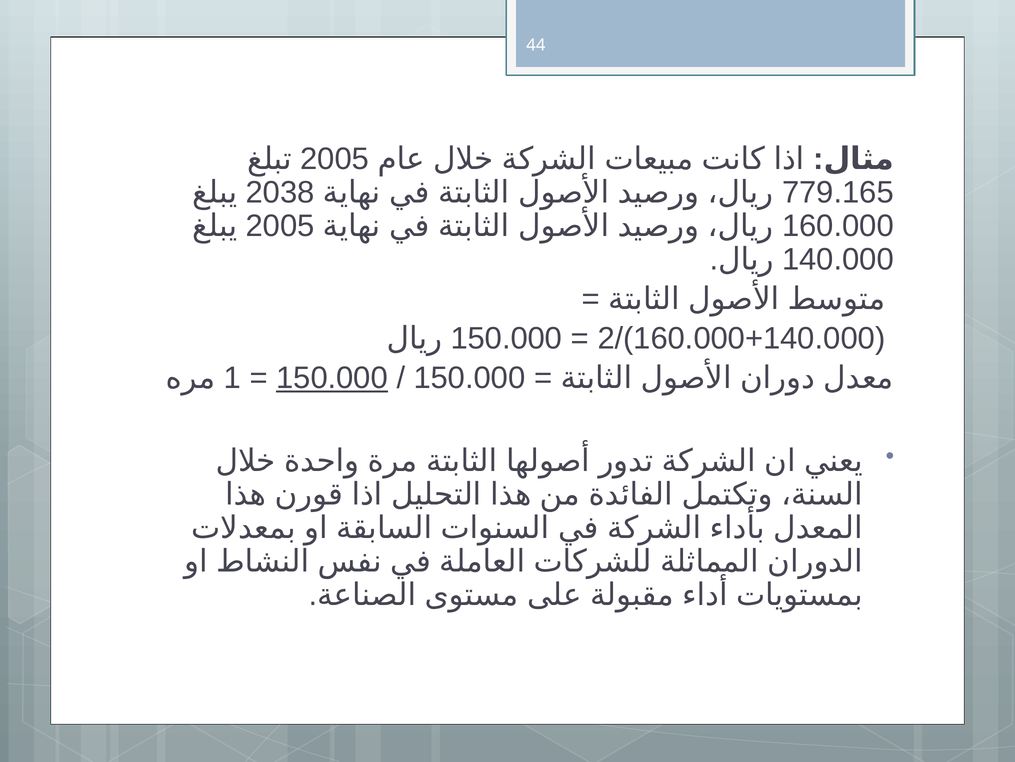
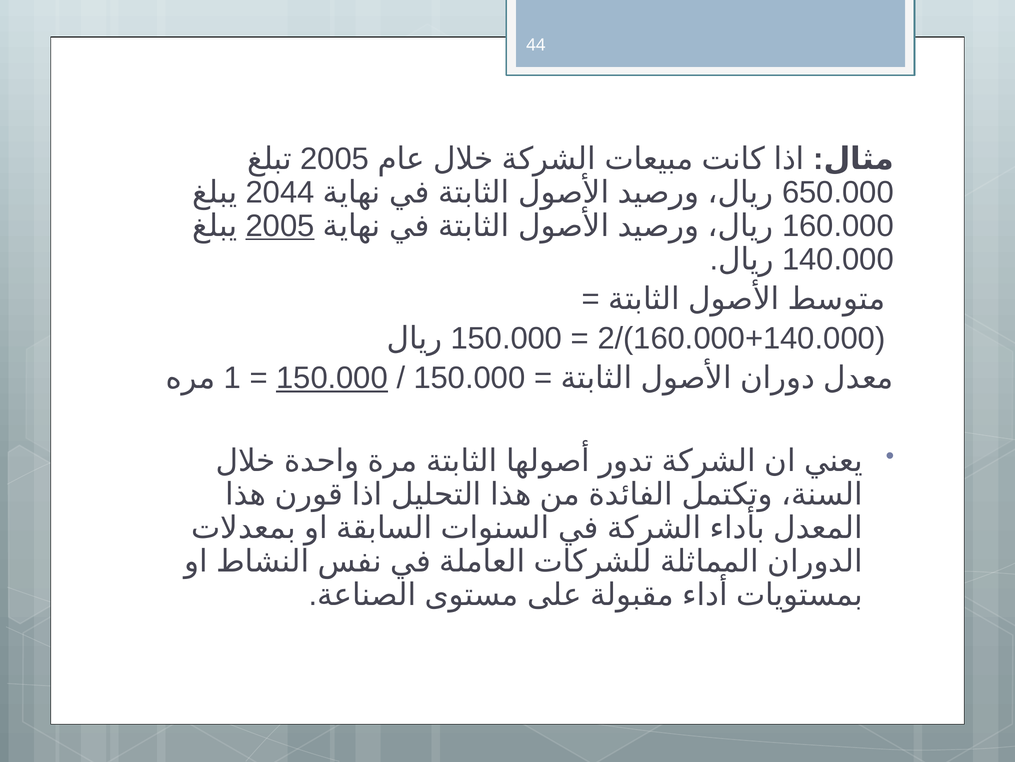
2038: 2038 -> 2044
779.165: 779.165 -> 650.000
2005 at (280, 226) underline: none -> present
